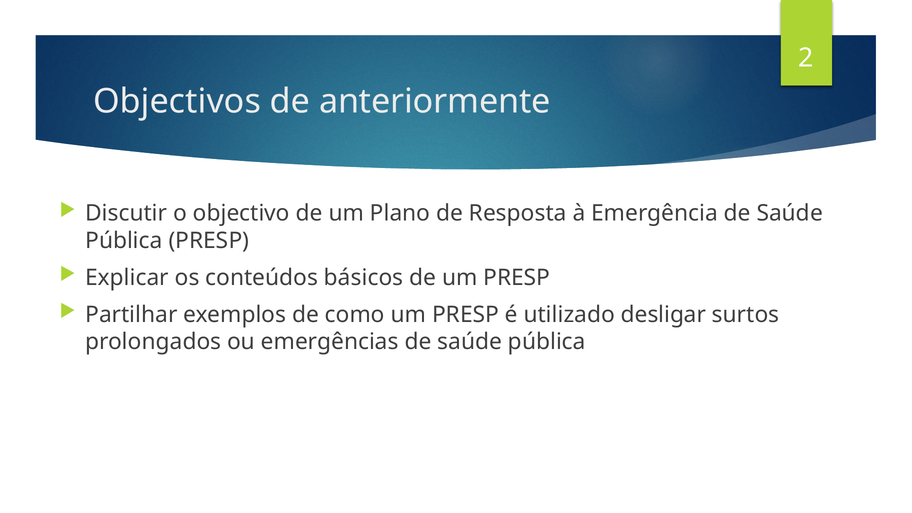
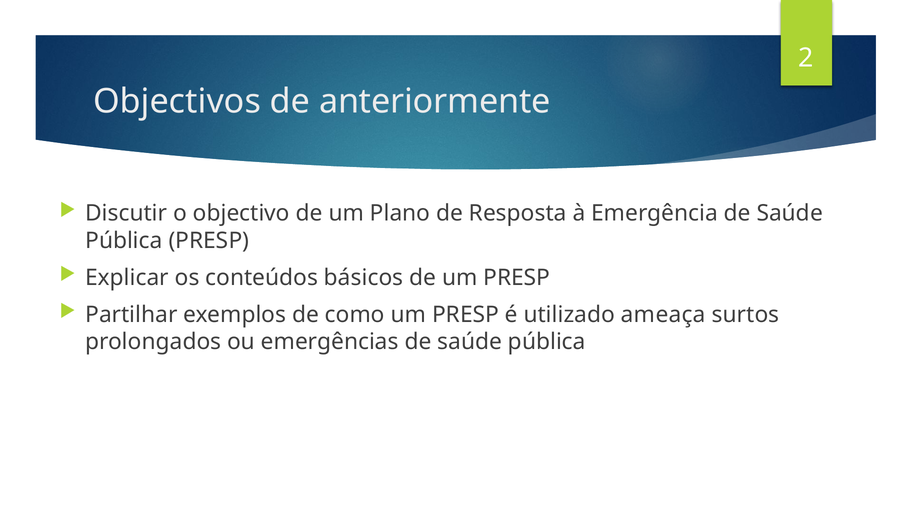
desligar: desligar -> ameaça
